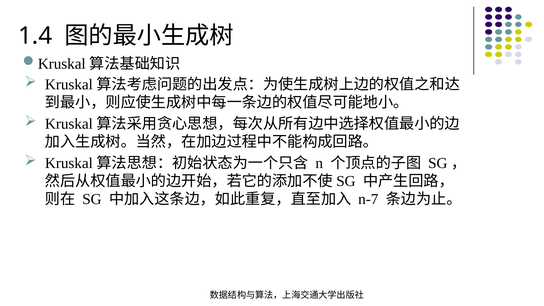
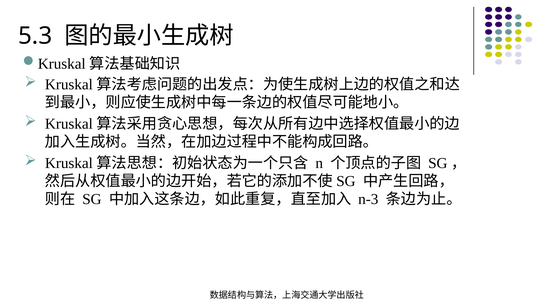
1.4: 1.4 -> 5.3
n-7: n-7 -> n-3
